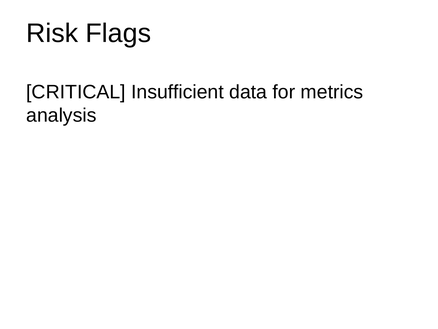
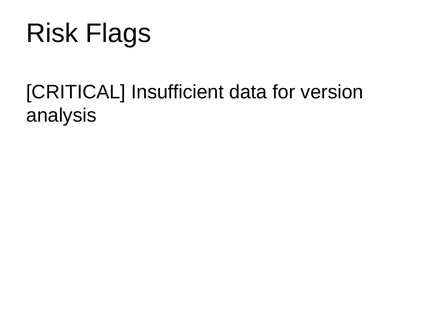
metrics: metrics -> version
